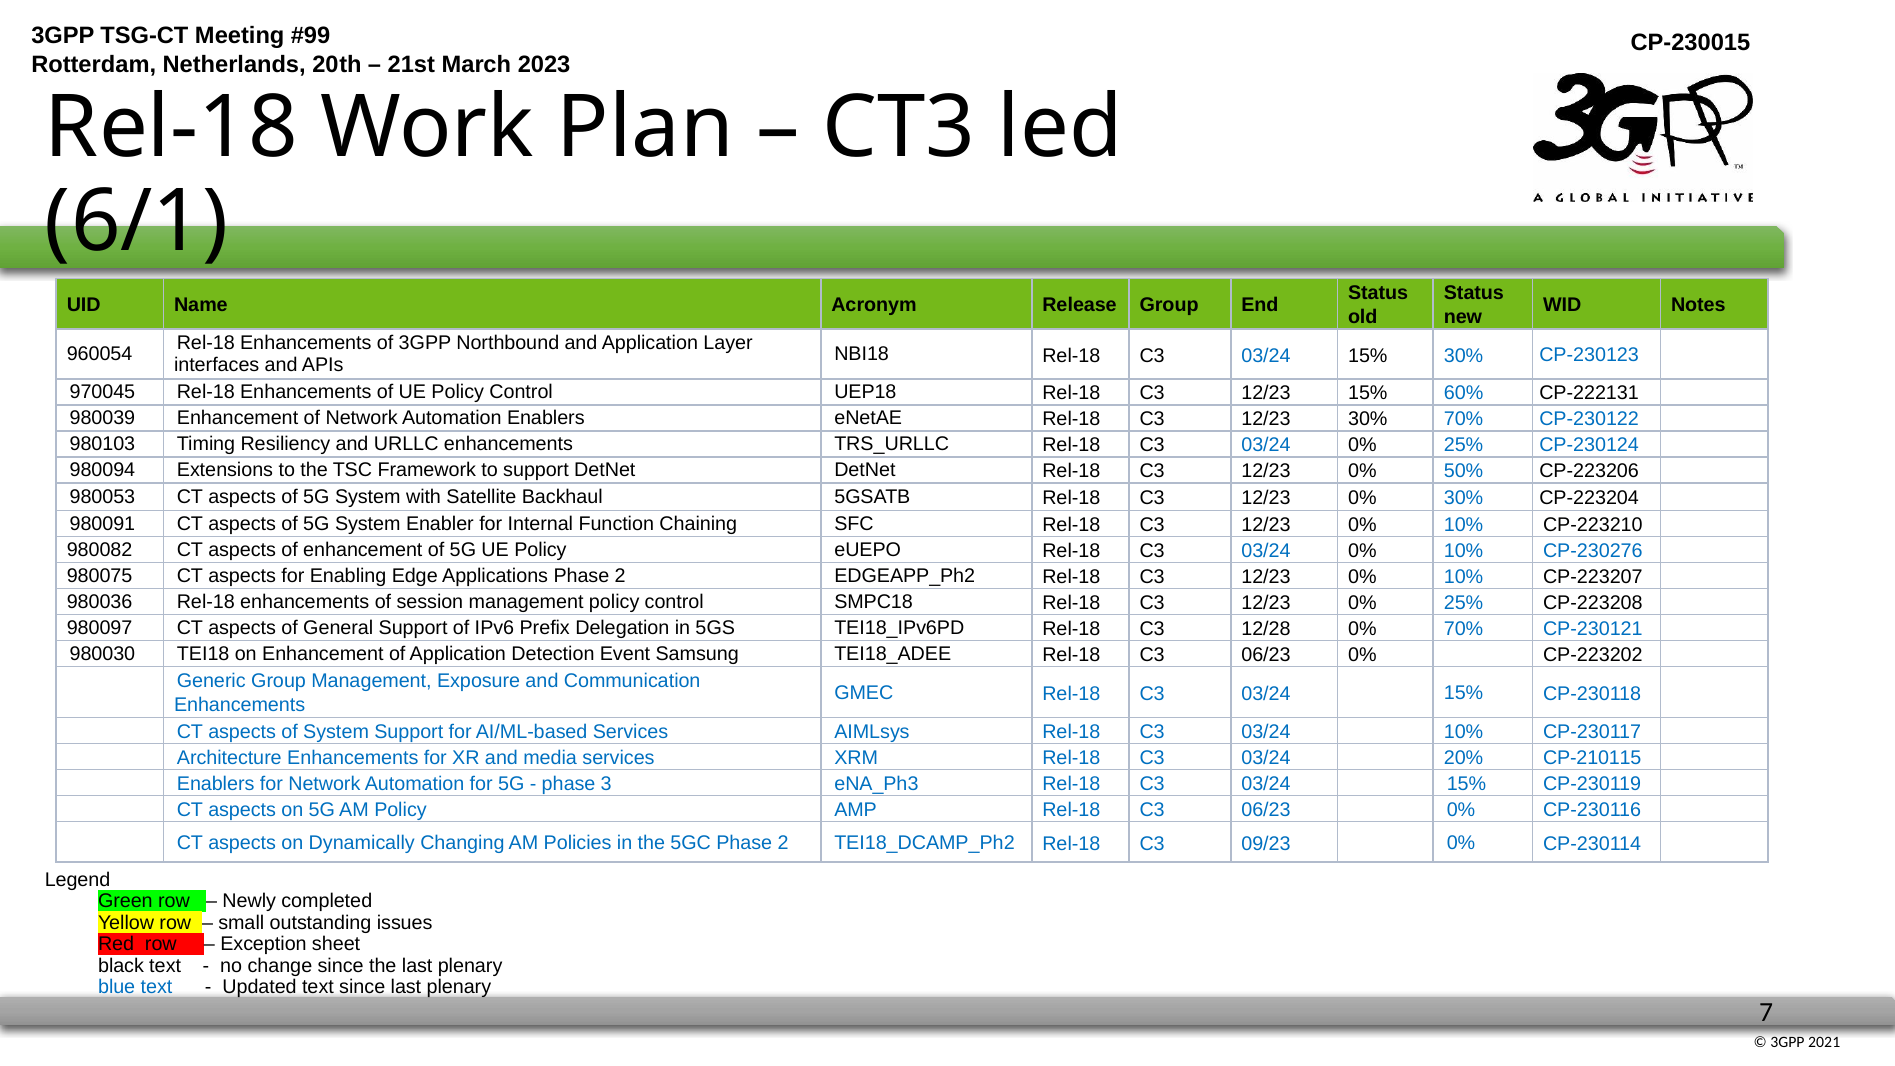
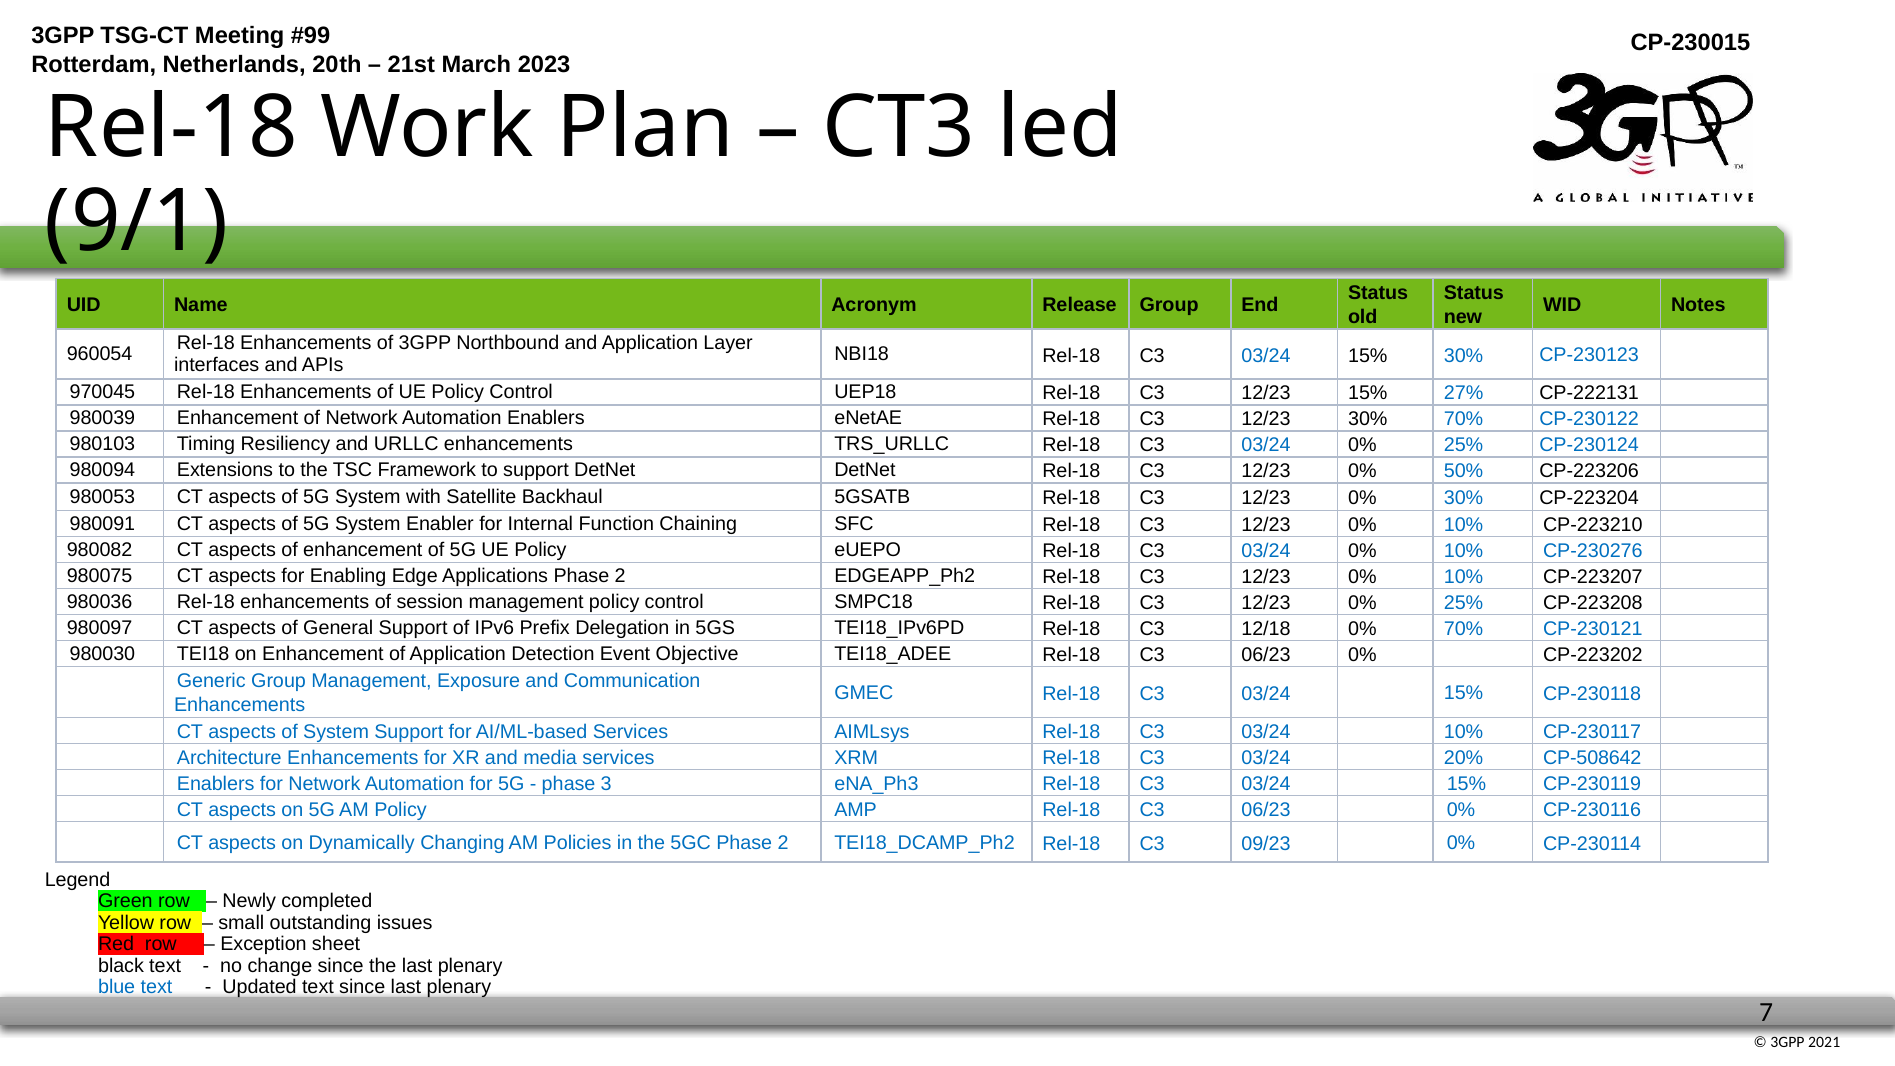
6/1: 6/1 -> 9/1
60%: 60% -> 27%
12/28: 12/28 -> 12/18
Samsung: Samsung -> Objective
CP-210115: CP-210115 -> CP-508642
